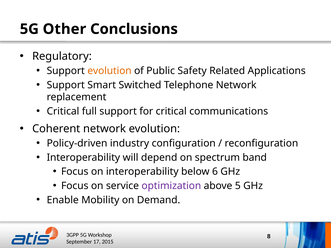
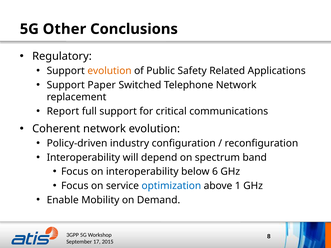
Smart: Smart -> Paper
Critical at (63, 111): Critical -> Report
optimization colour: purple -> blue
5: 5 -> 1
